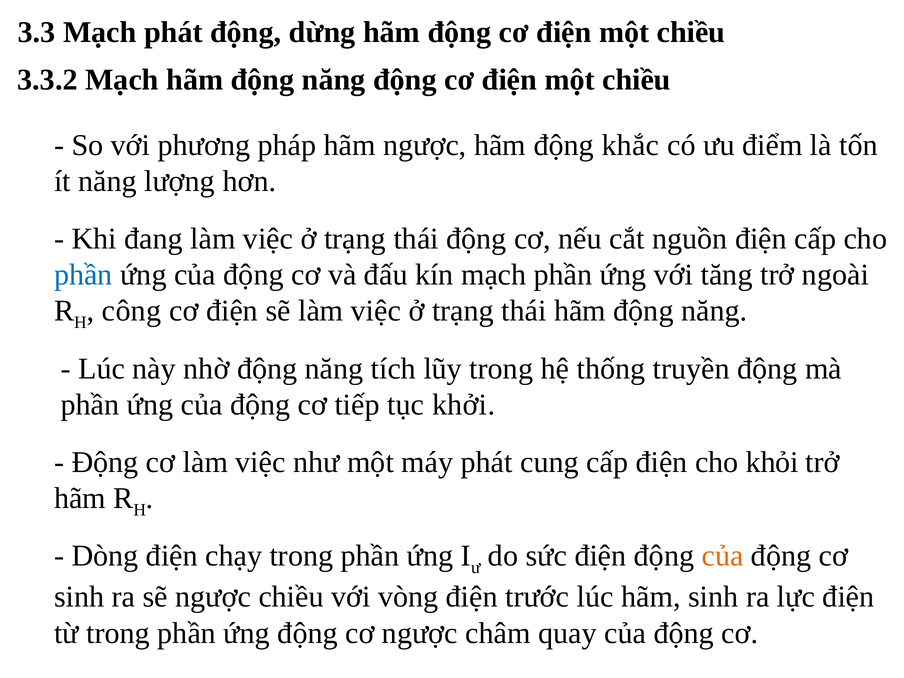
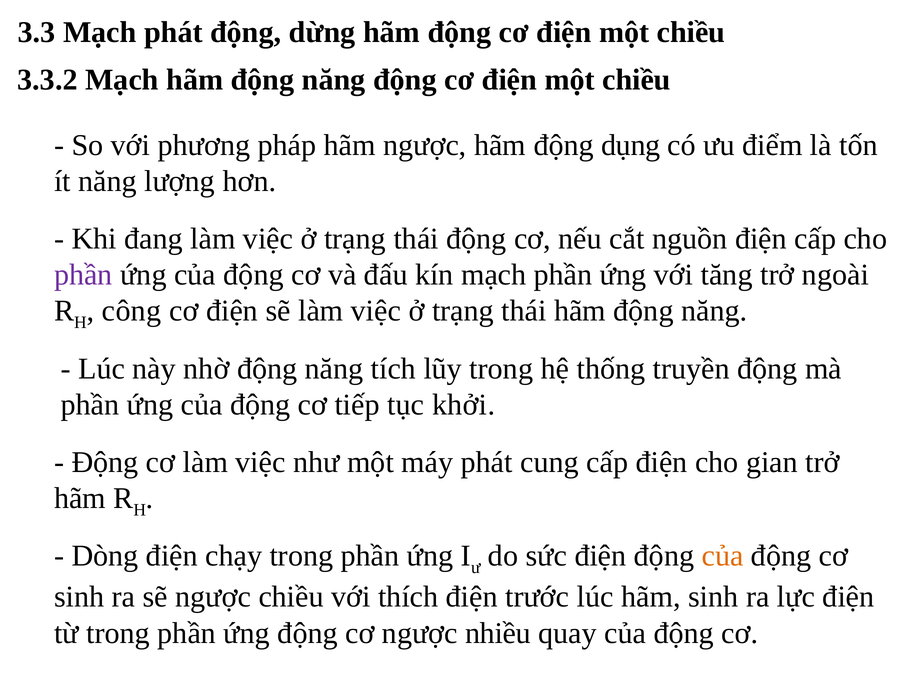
khắc: khắc -> dụng
phần at (83, 275) colour: blue -> purple
khỏi: khỏi -> gian
vòng: vòng -> thích
châm: châm -> nhiều
